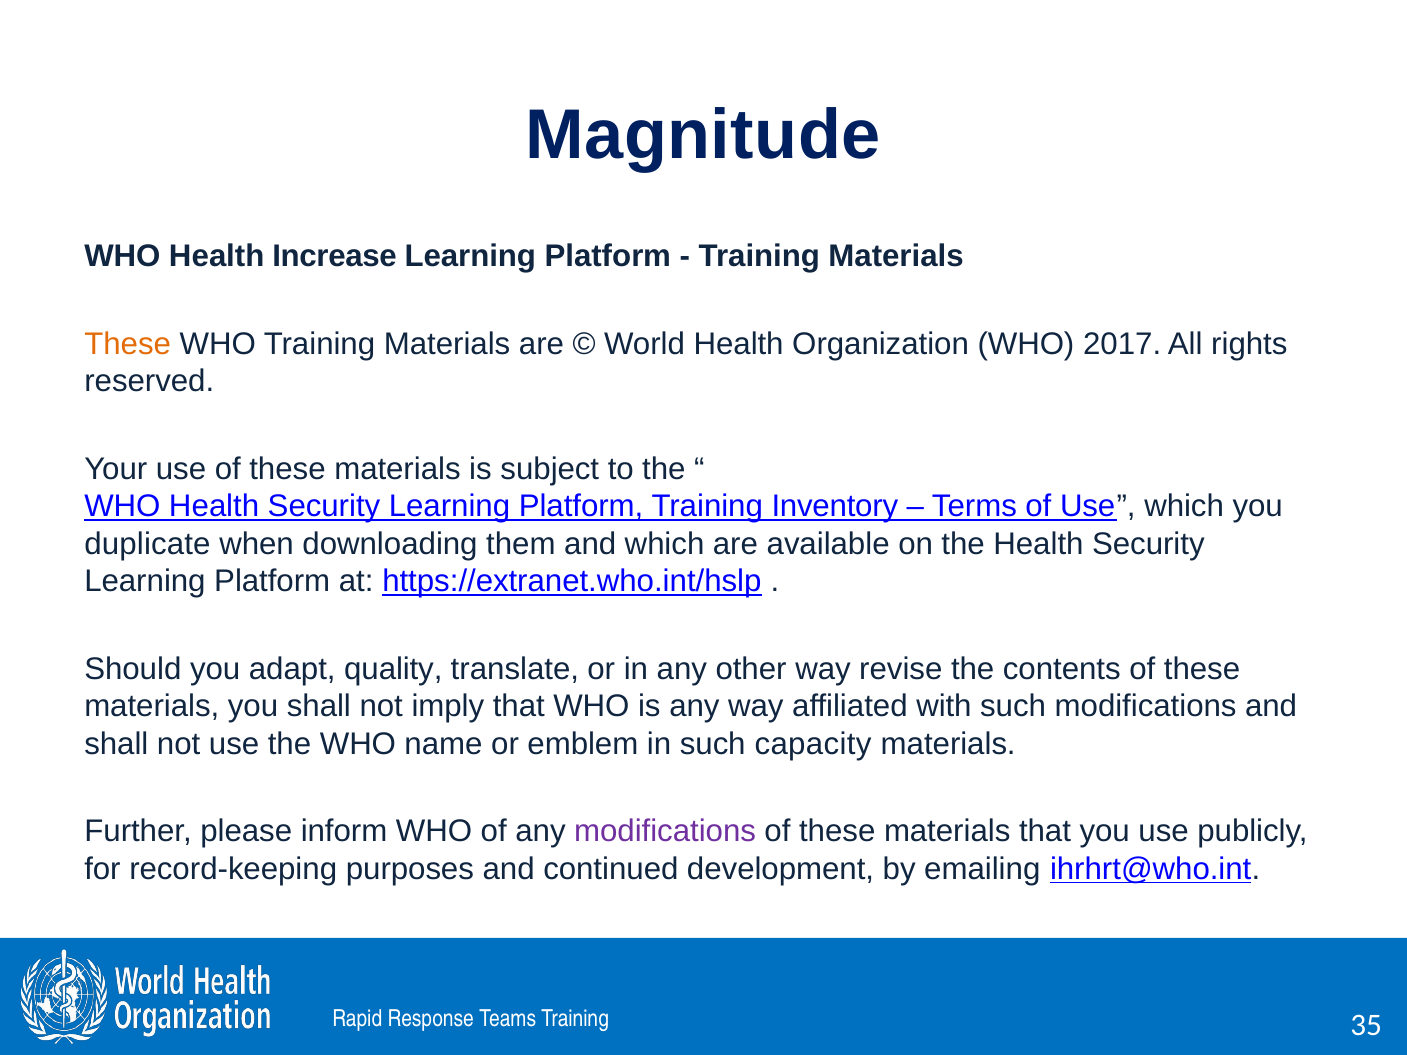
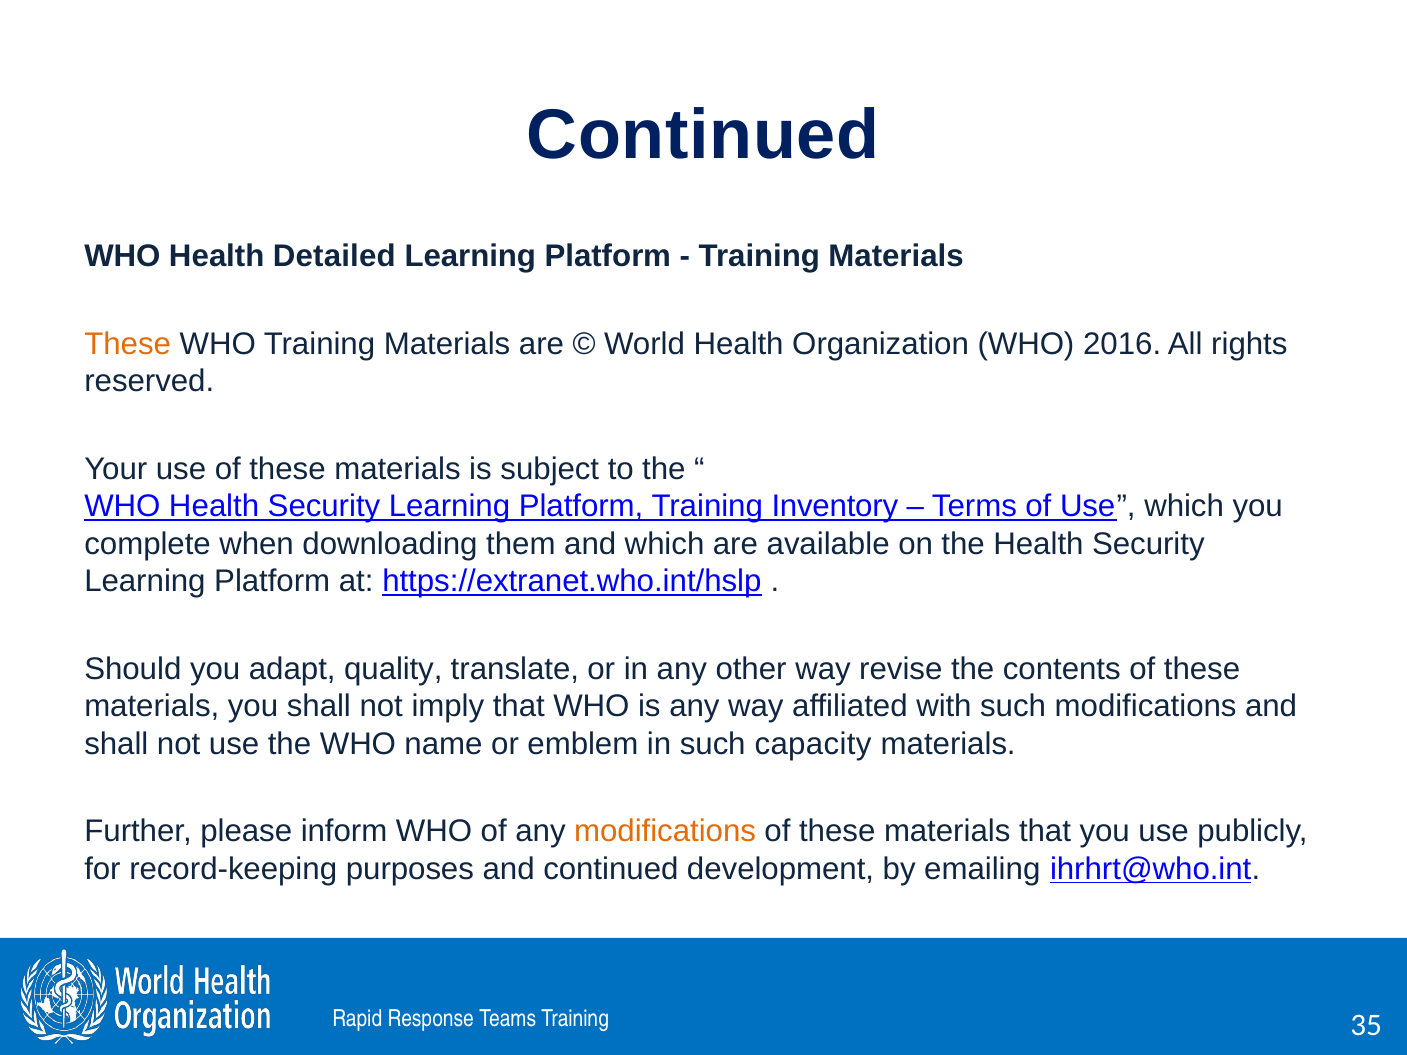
Magnitude at (703, 135): Magnitude -> Continued
Increase: Increase -> Detailed
2017: 2017 -> 2016
duplicate: duplicate -> complete
modifications at (665, 831) colour: purple -> orange
